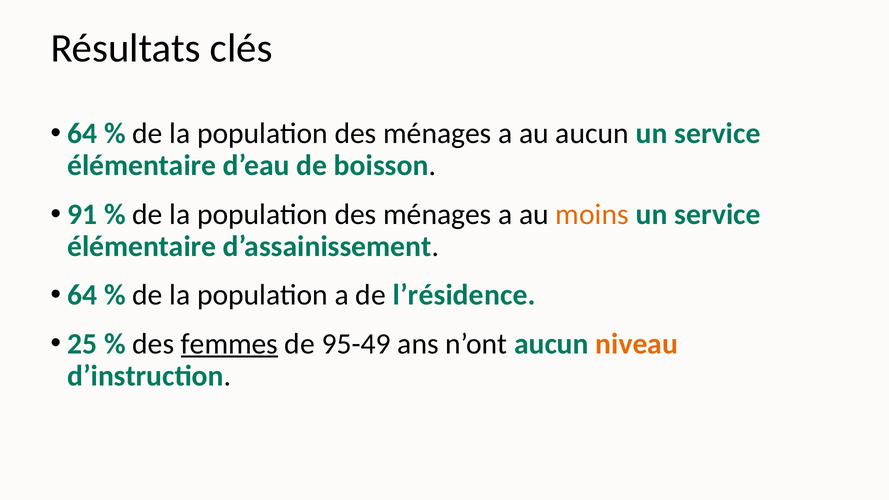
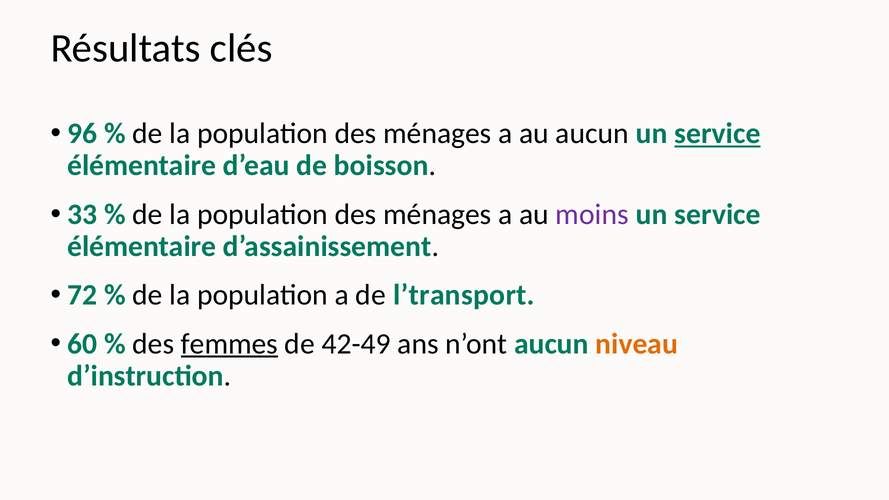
64 at (82, 134): 64 -> 96
service at (717, 134) underline: none -> present
91: 91 -> 33
moins colour: orange -> purple
64 at (82, 295): 64 -> 72
l’résidence: l’résidence -> l’transport
25: 25 -> 60
95-49: 95-49 -> 42-49
